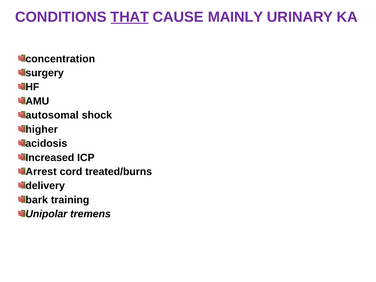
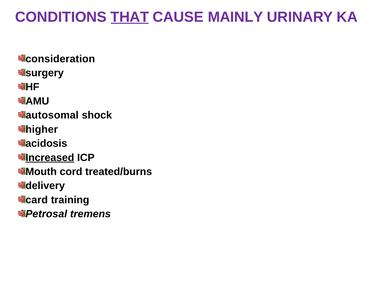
concentration: concentration -> consideration
Increased underline: none -> present
Arrest: Arrest -> Mouth
bark: bark -> card
Unipolar: Unipolar -> Petrosal
